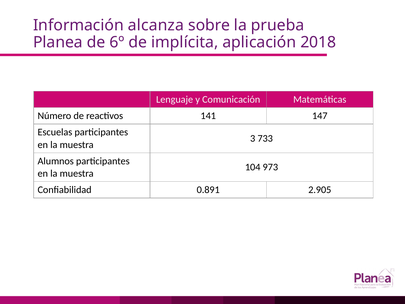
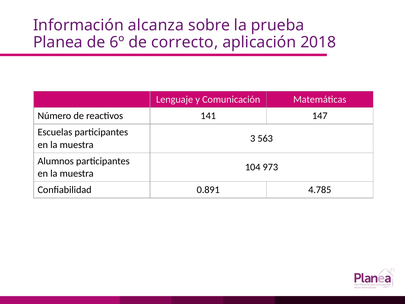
implícita: implícita -> correcto
733: 733 -> 563
2.905: 2.905 -> 4.785
